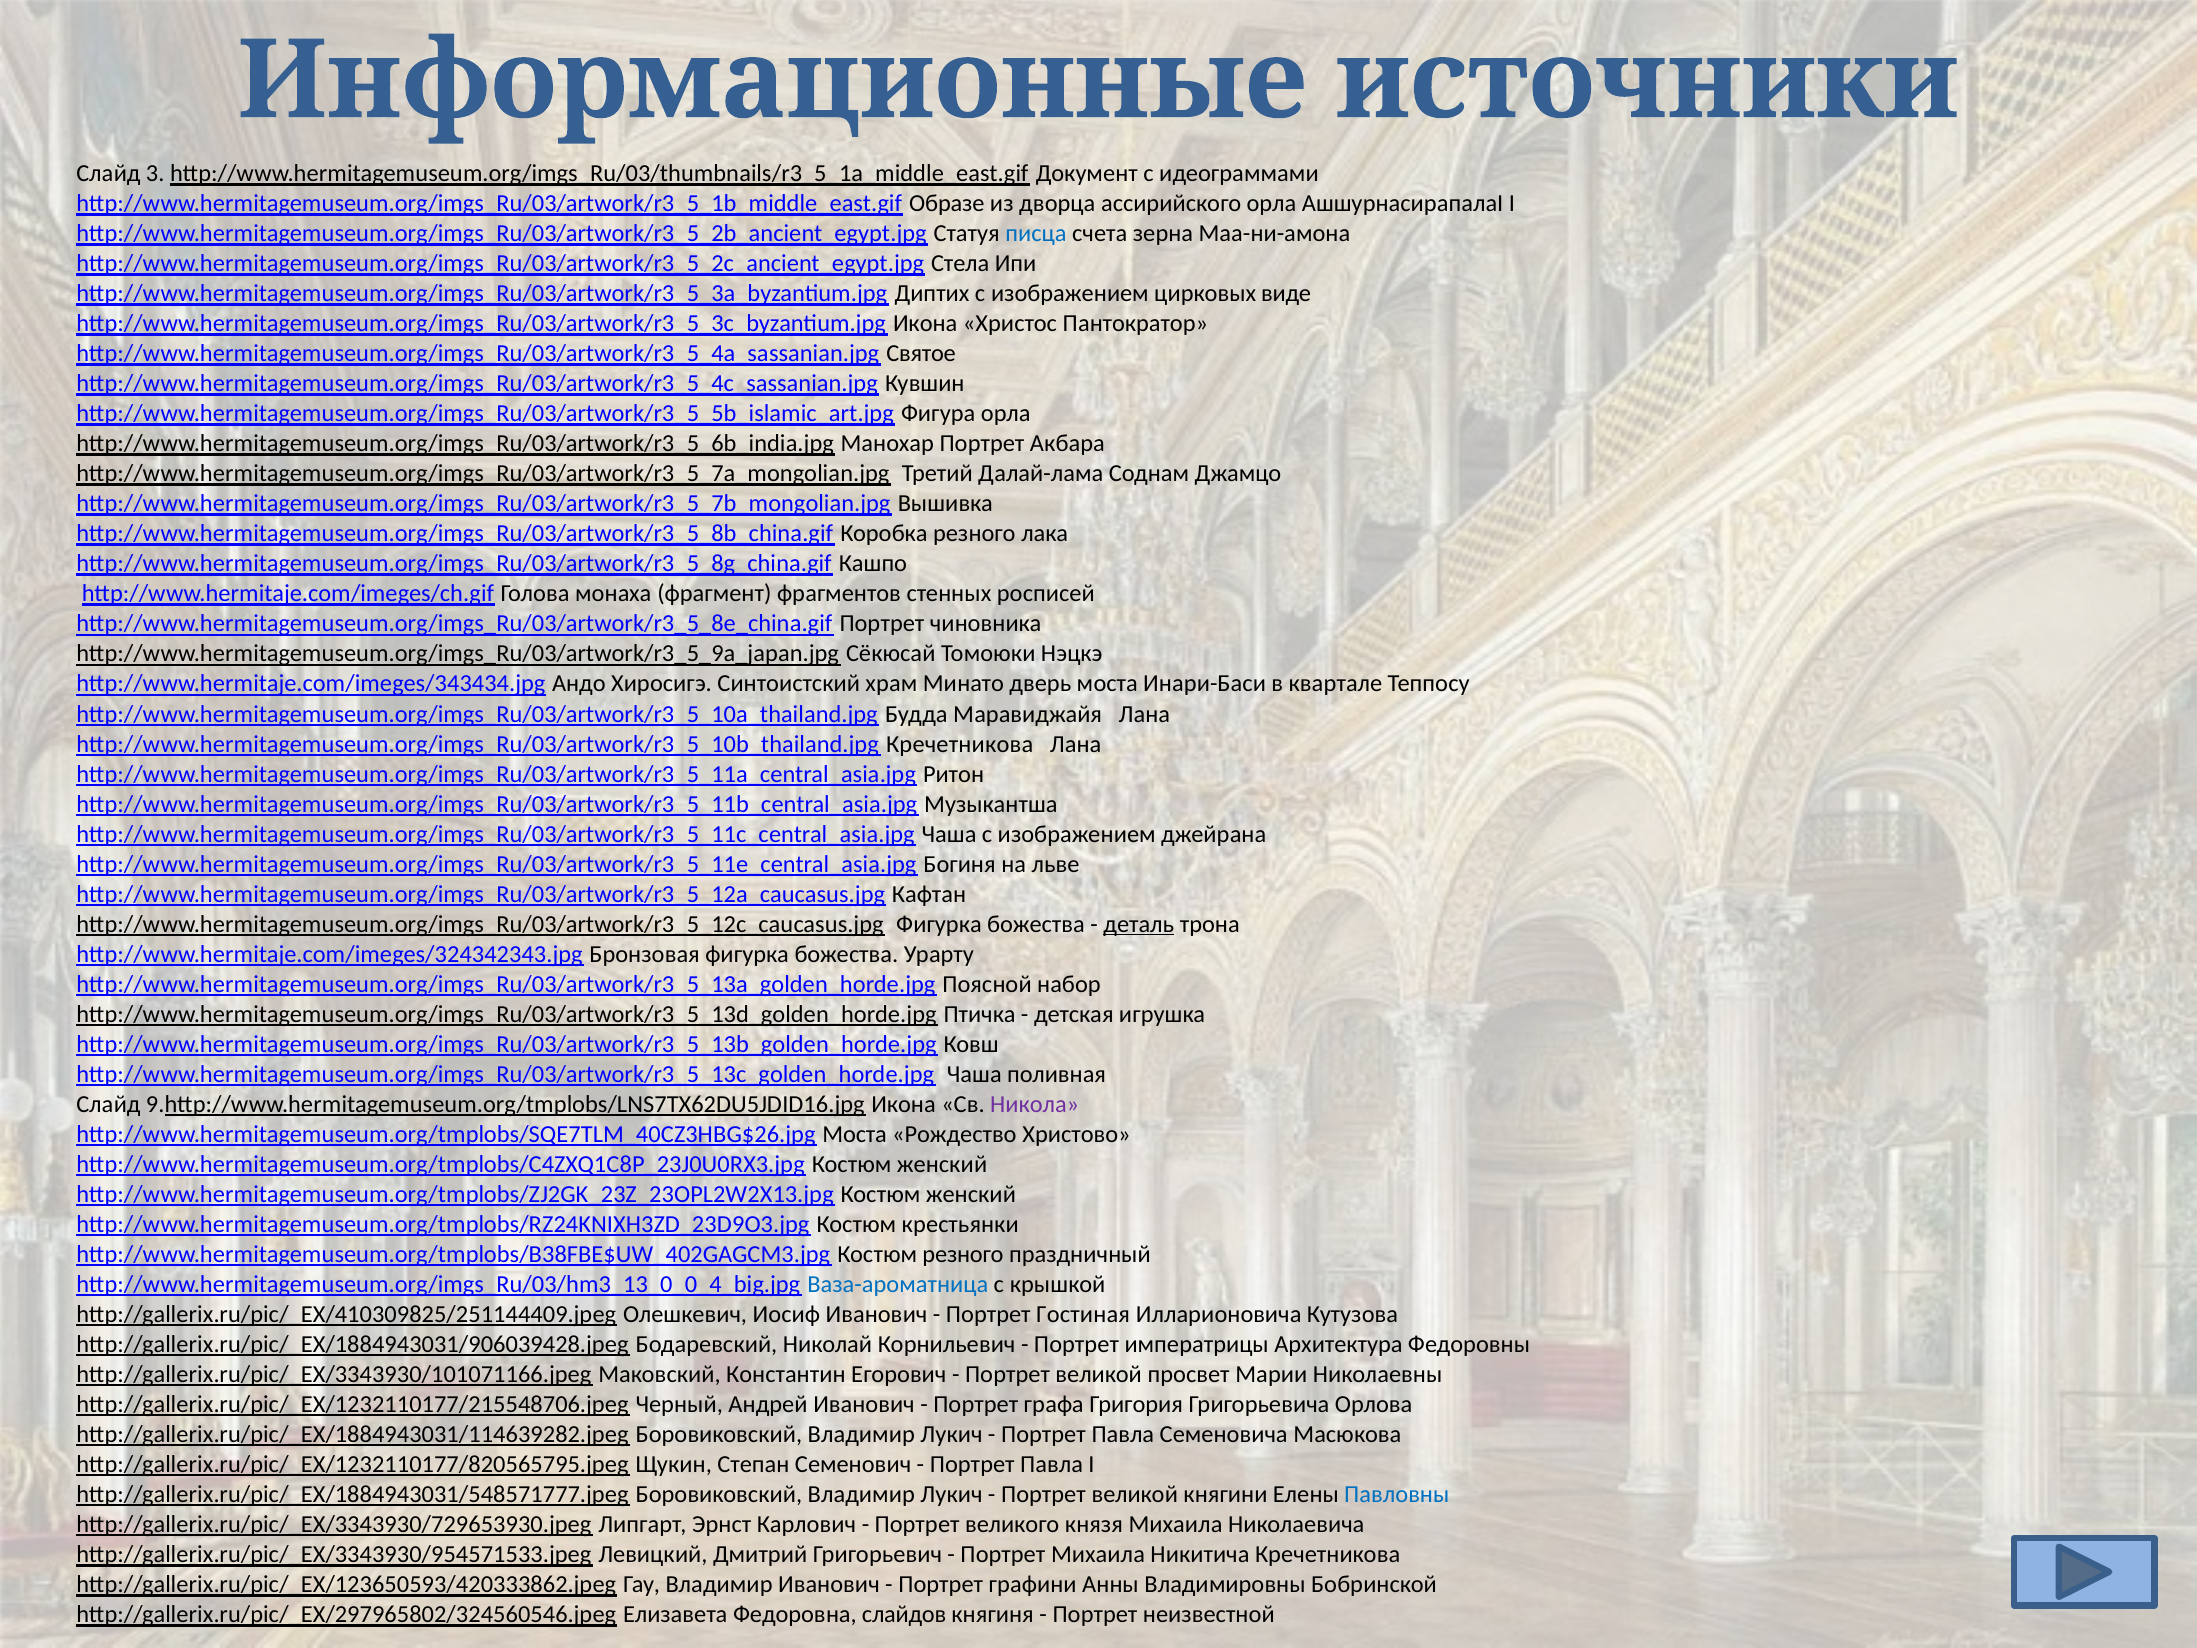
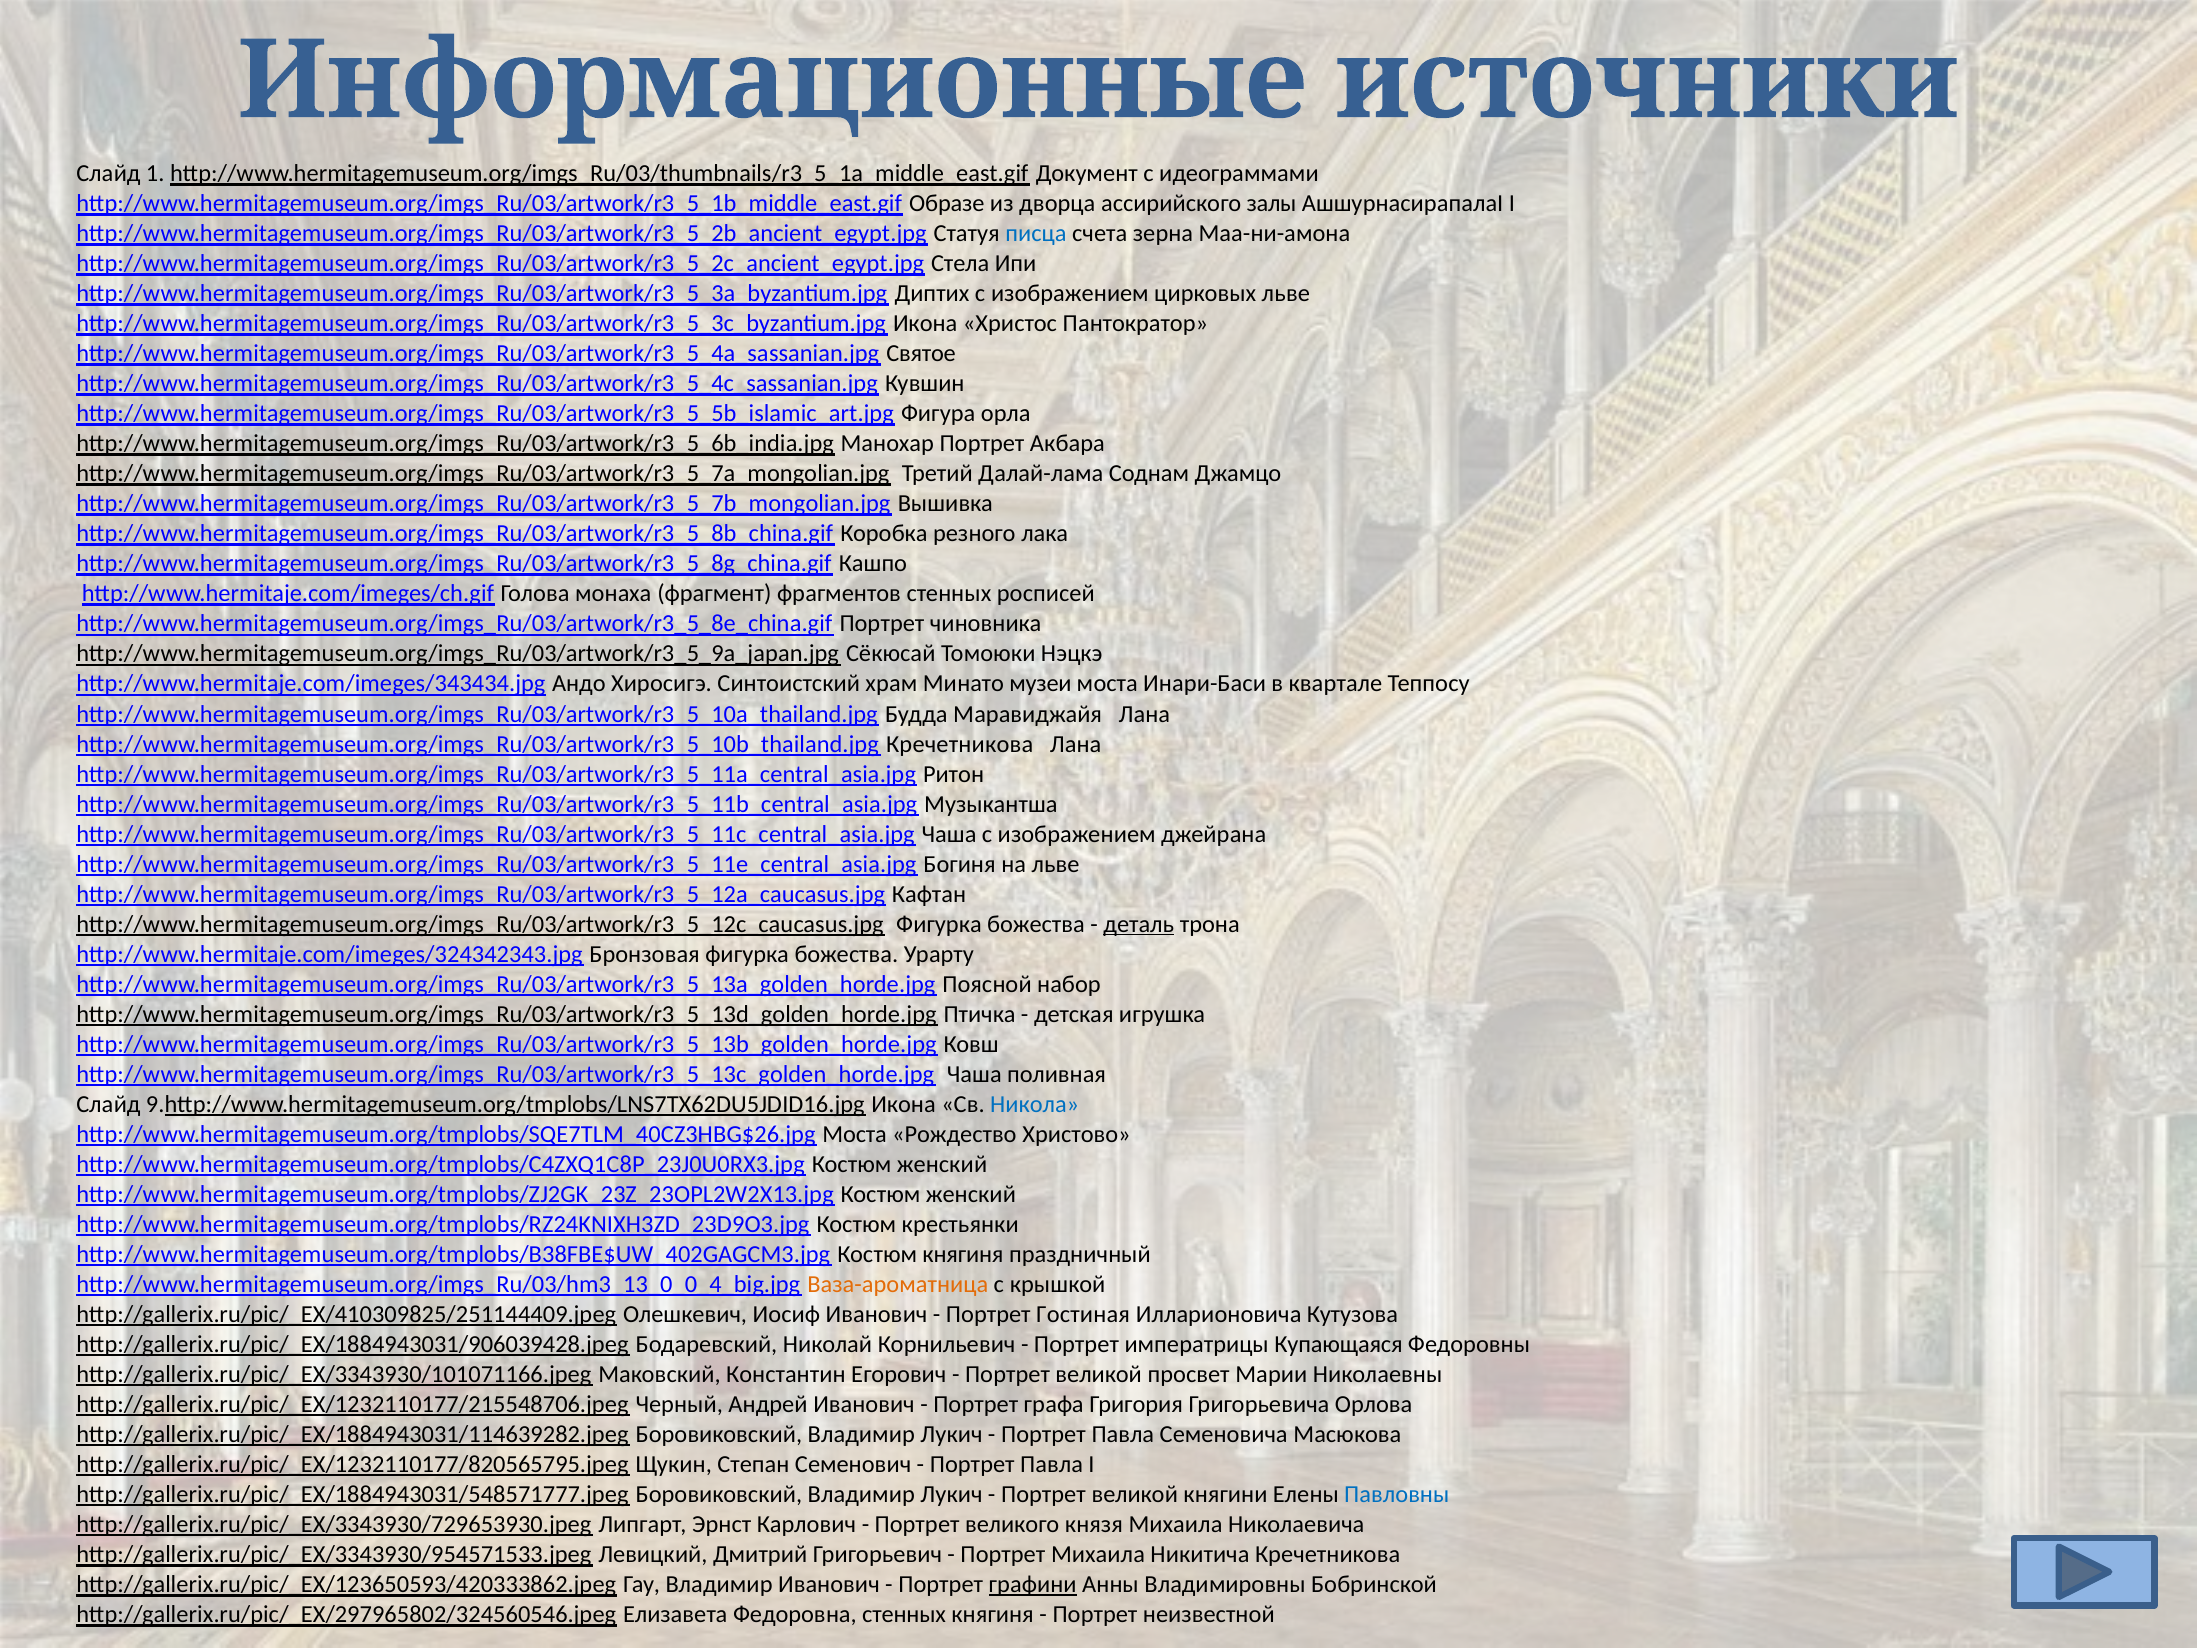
3: 3 -> 1
ассирийского орла: орла -> залы
цирковых виде: виде -> льве
дверь: дверь -> музеи
Никола colour: purple -> blue
Костюм резного: резного -> княгиня
Ваза-ароматница colour: blue -> orange
Архитектура: Архитектура -> Купающаяся
графини underline: none -> present
Федоровна слайдов: слайдов -> стенных
